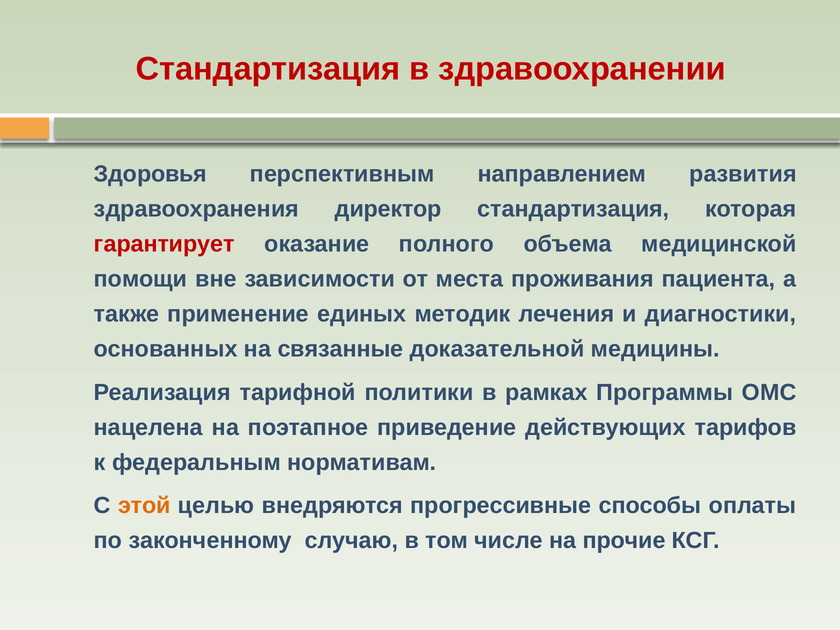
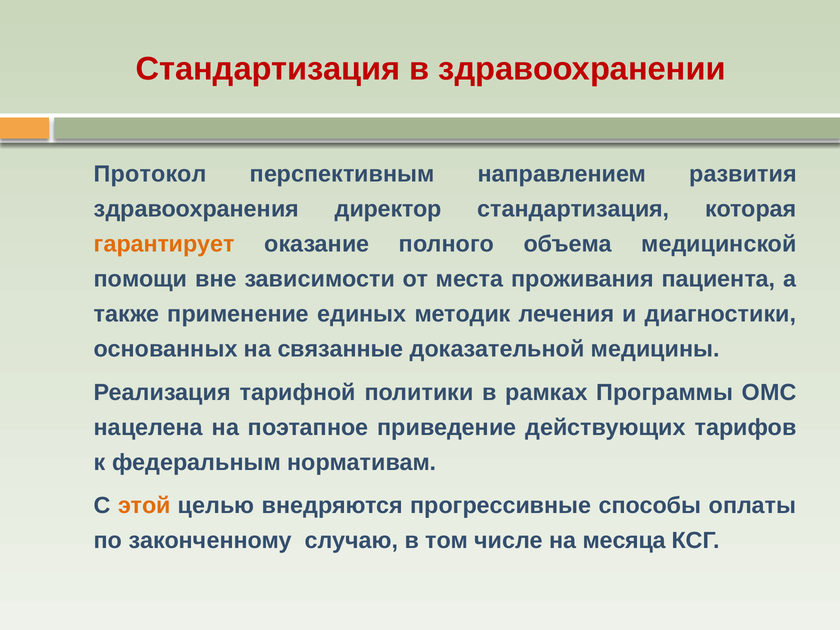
Здоровья: Здоровья -> Протокол
гарантирует colour: red -> orange
прочие: прочие -> месяца
